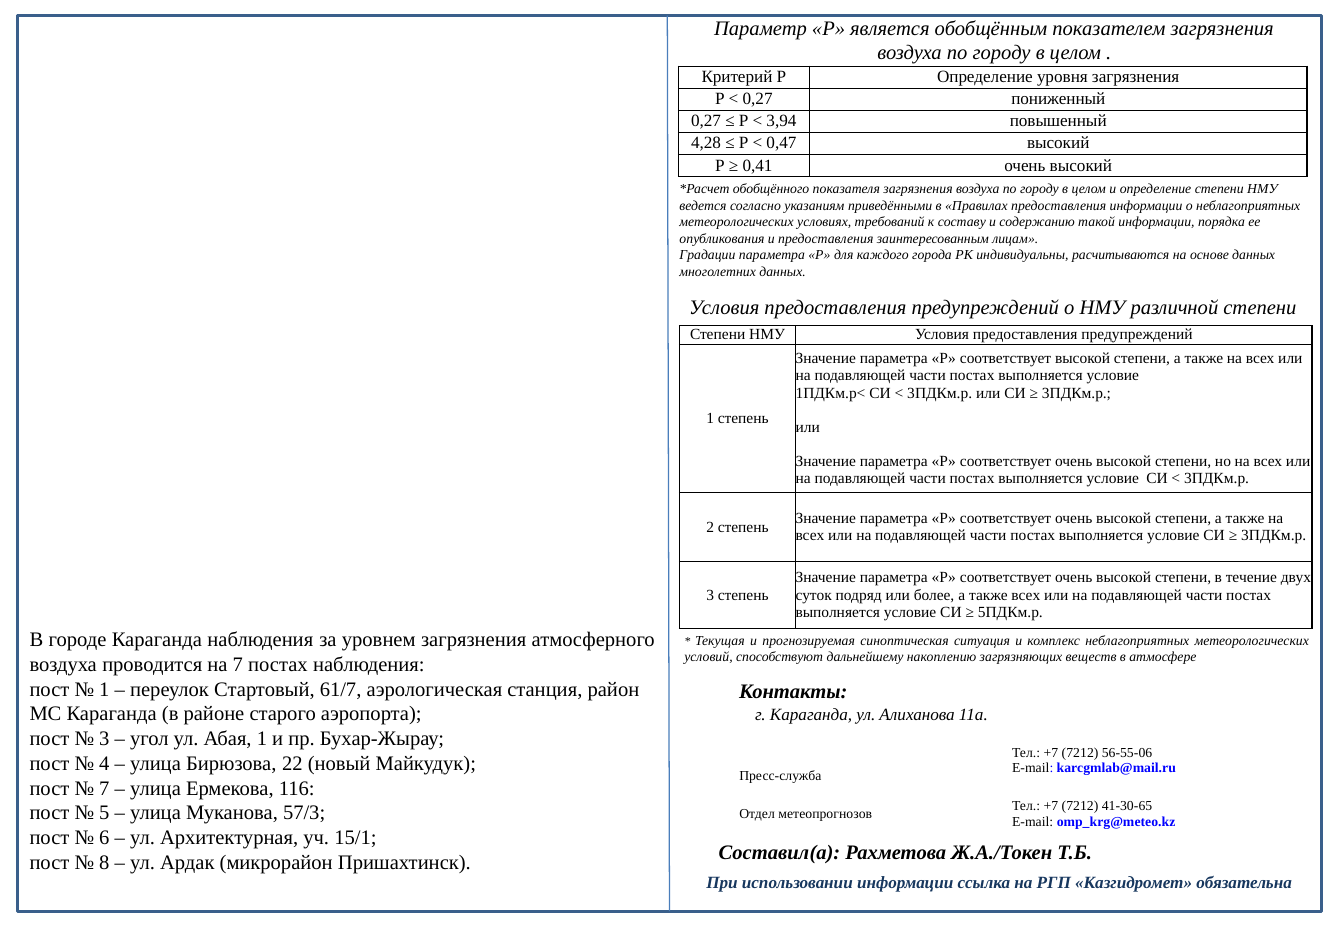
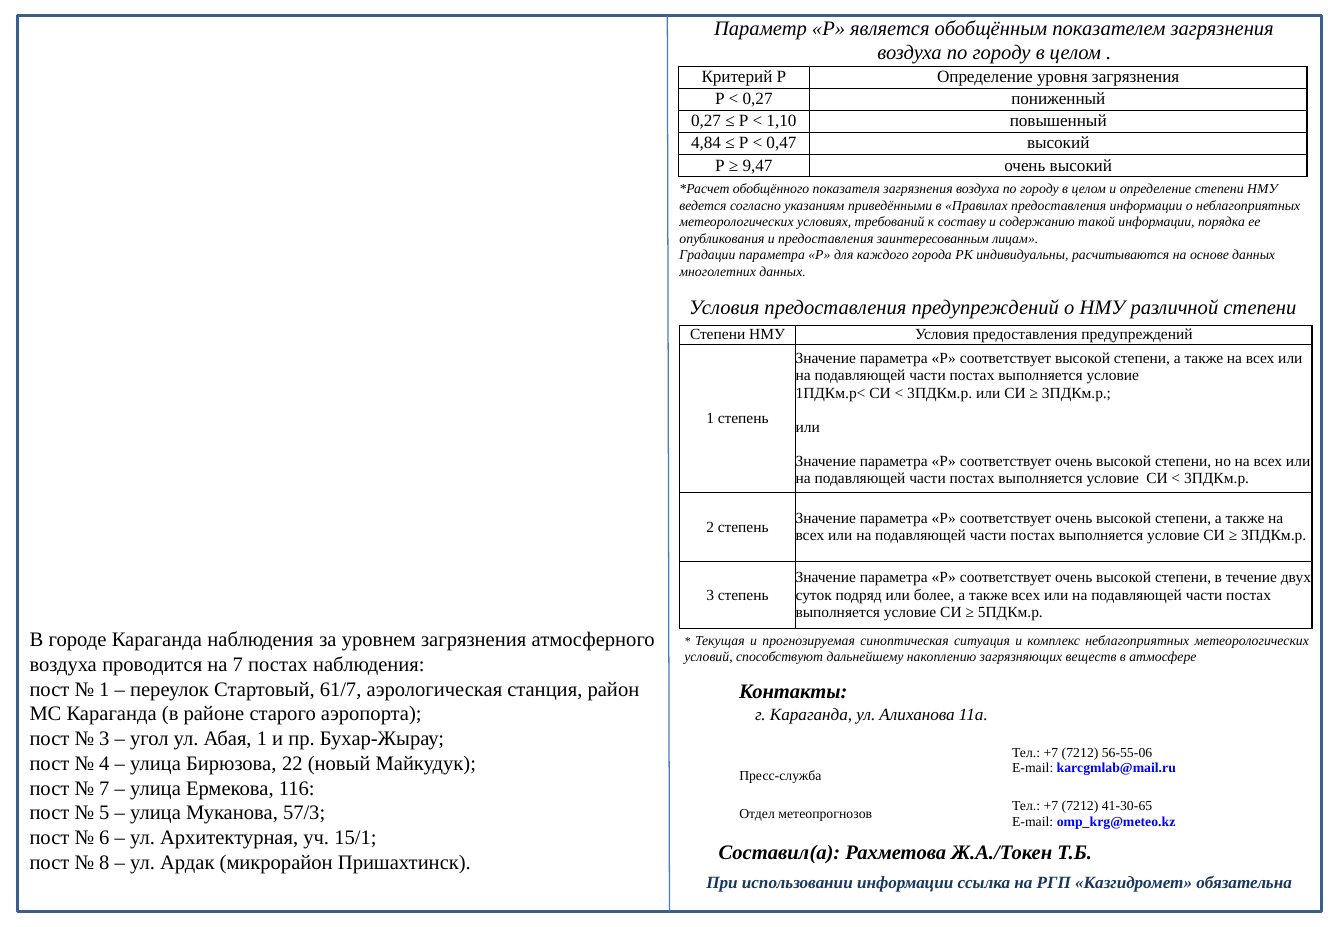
3,94: 3,94 -> 1,10
4,28: 4,28 -> 4,84
0,41: 0,41 -> 9,47
